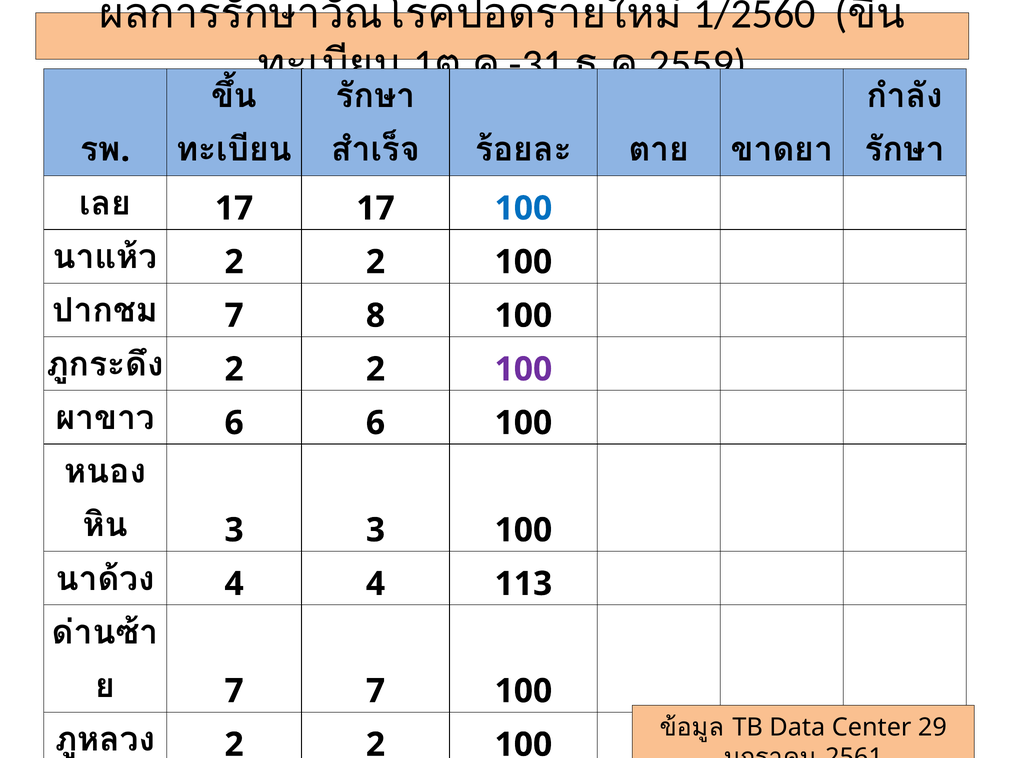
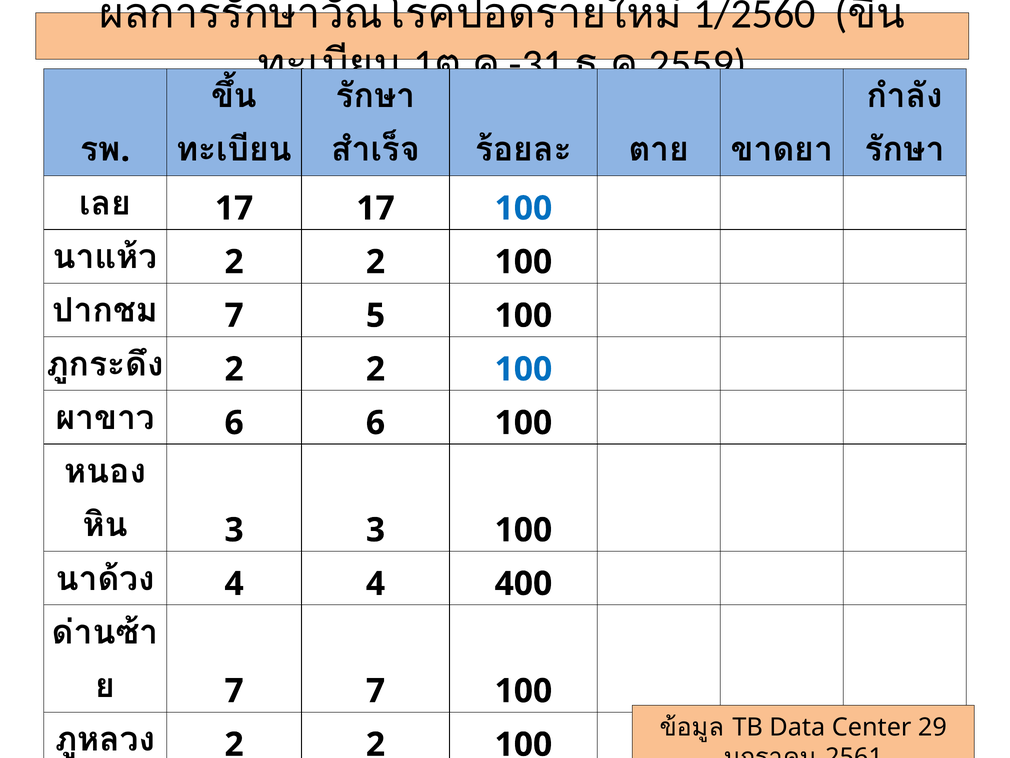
7 8: 8 -> 5
100 at (523, 369) colour: purple -> blue
113: 113 -> 400
